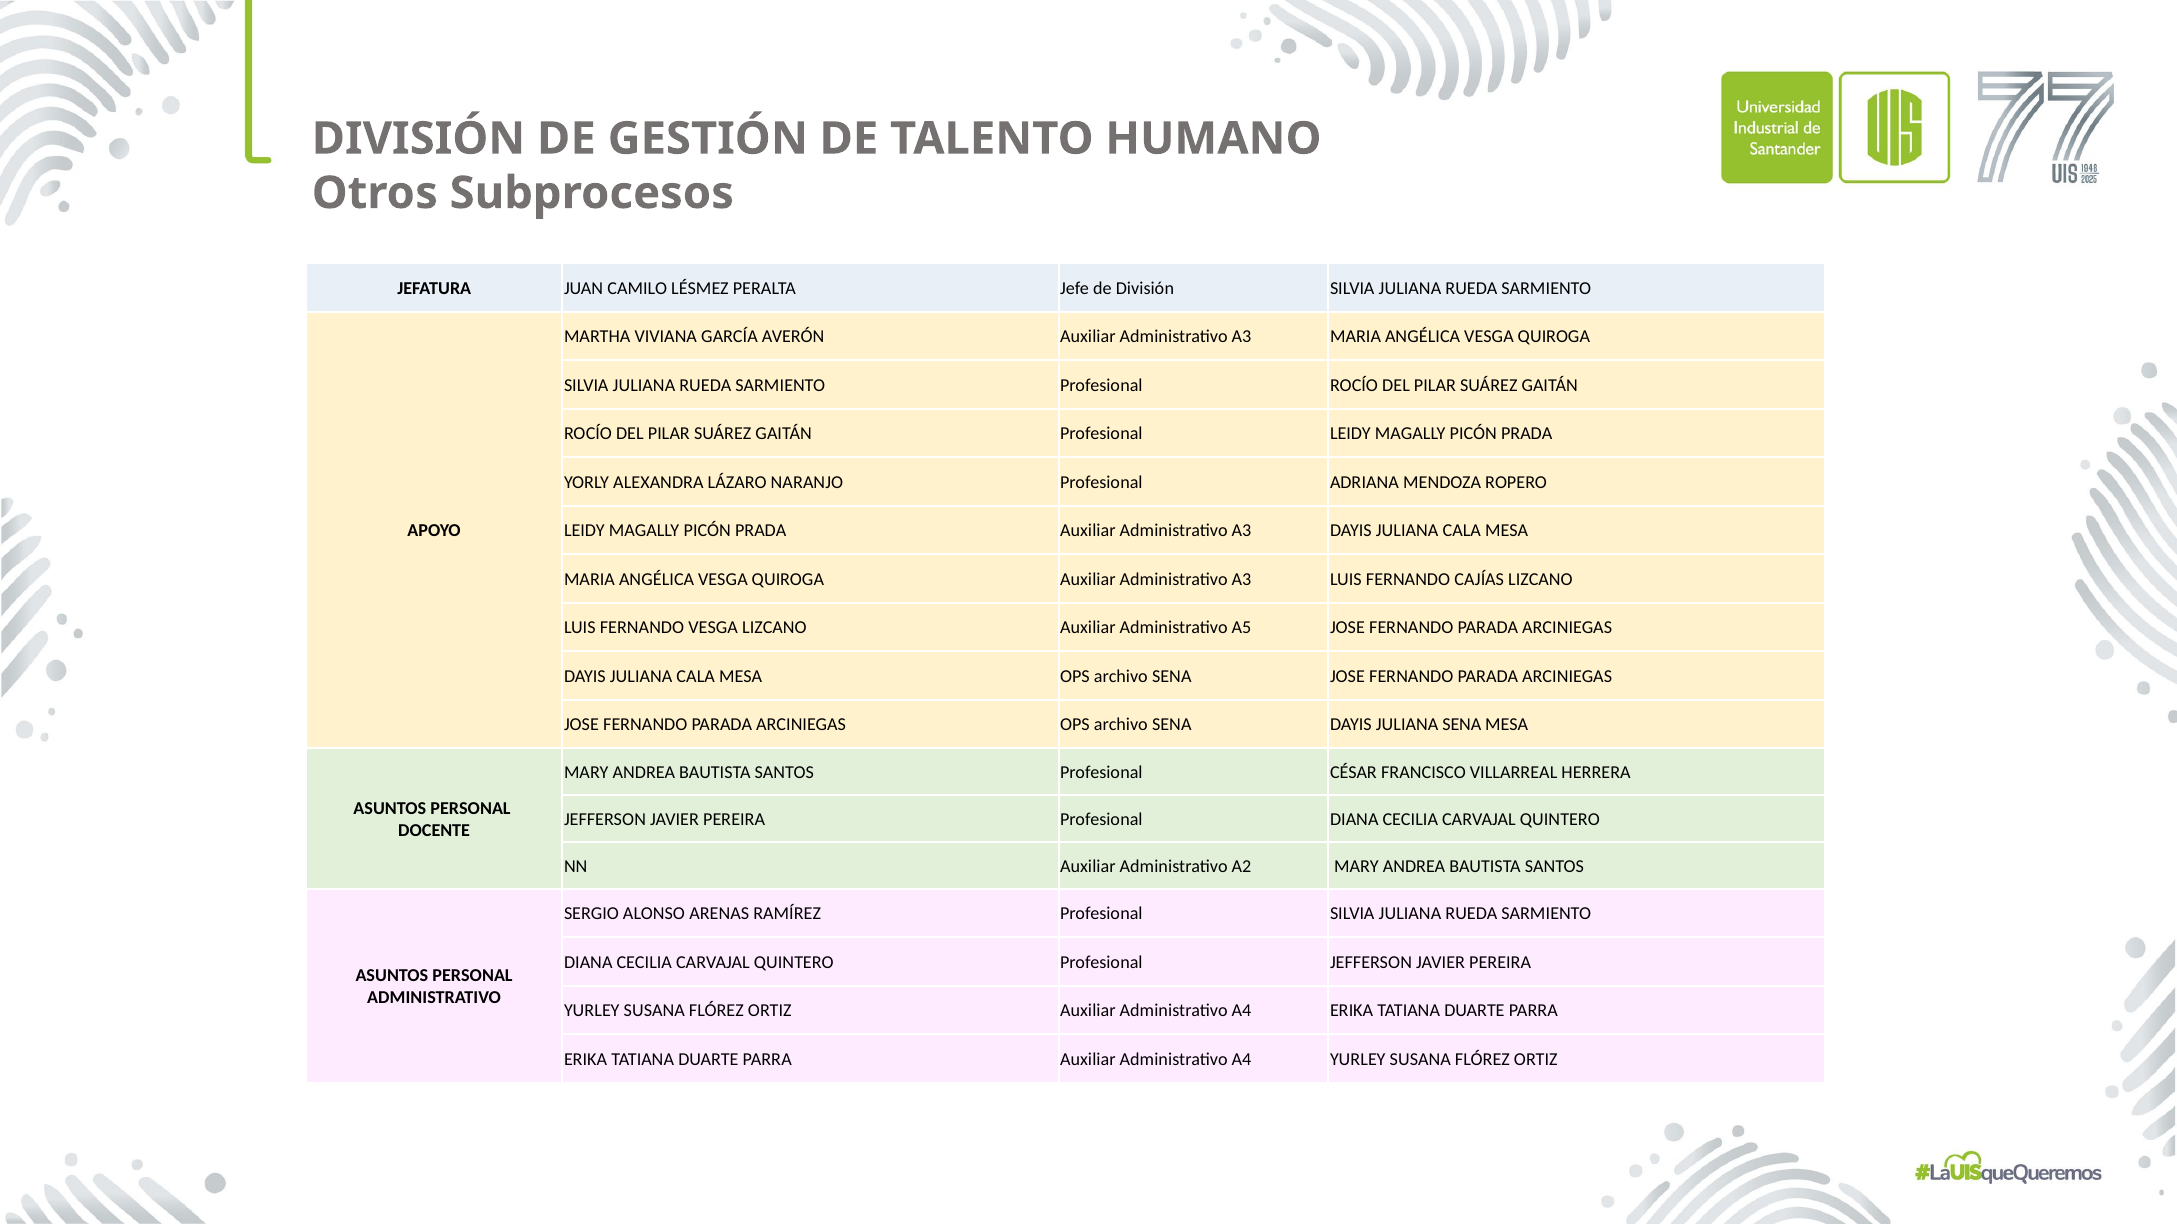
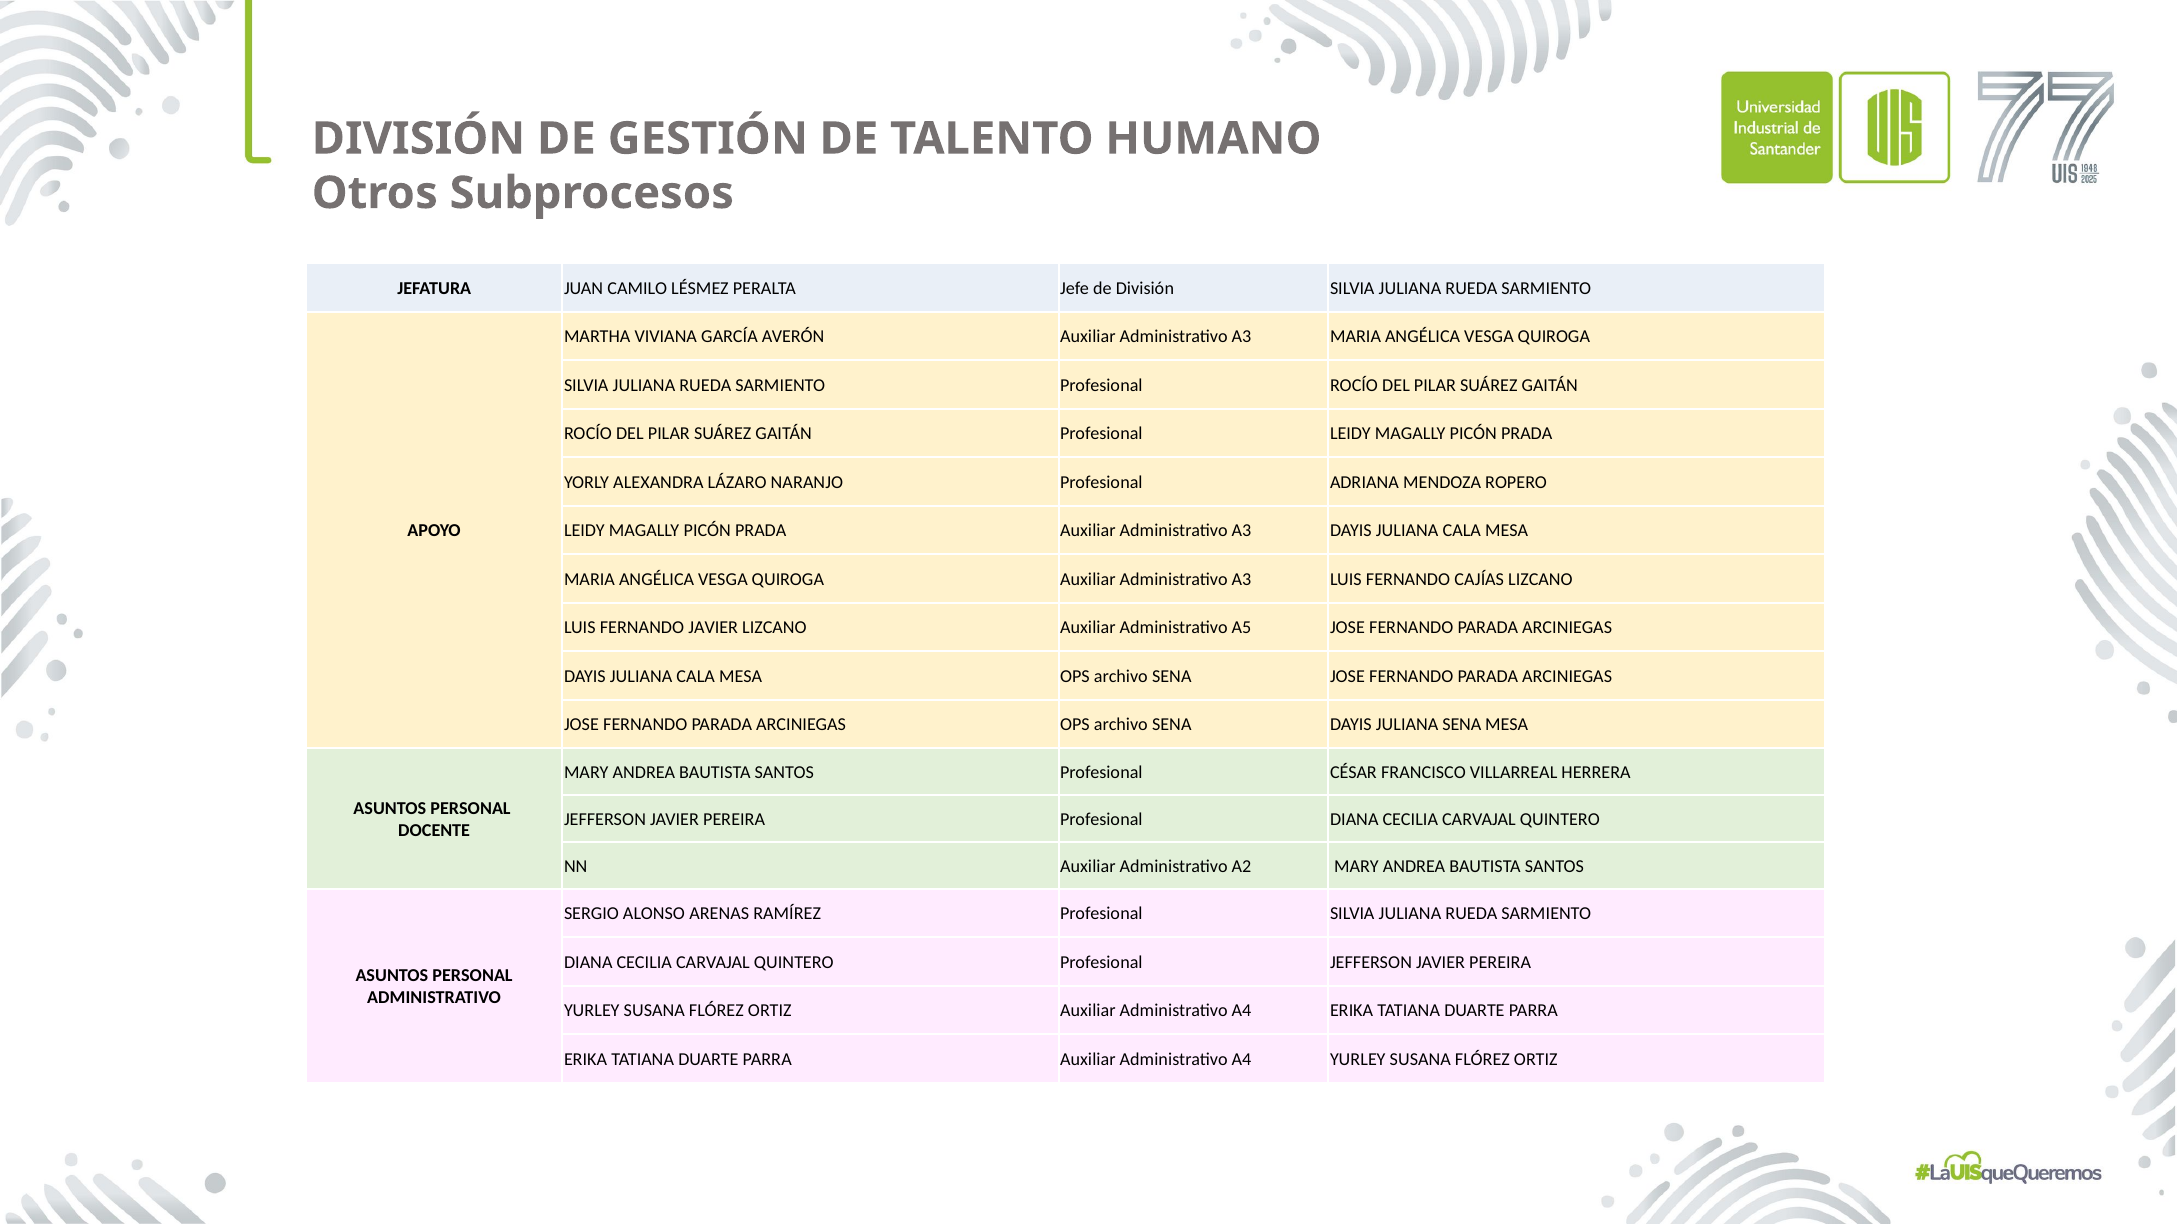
FERNANDO VESGA: VESGA -> JAVIER
